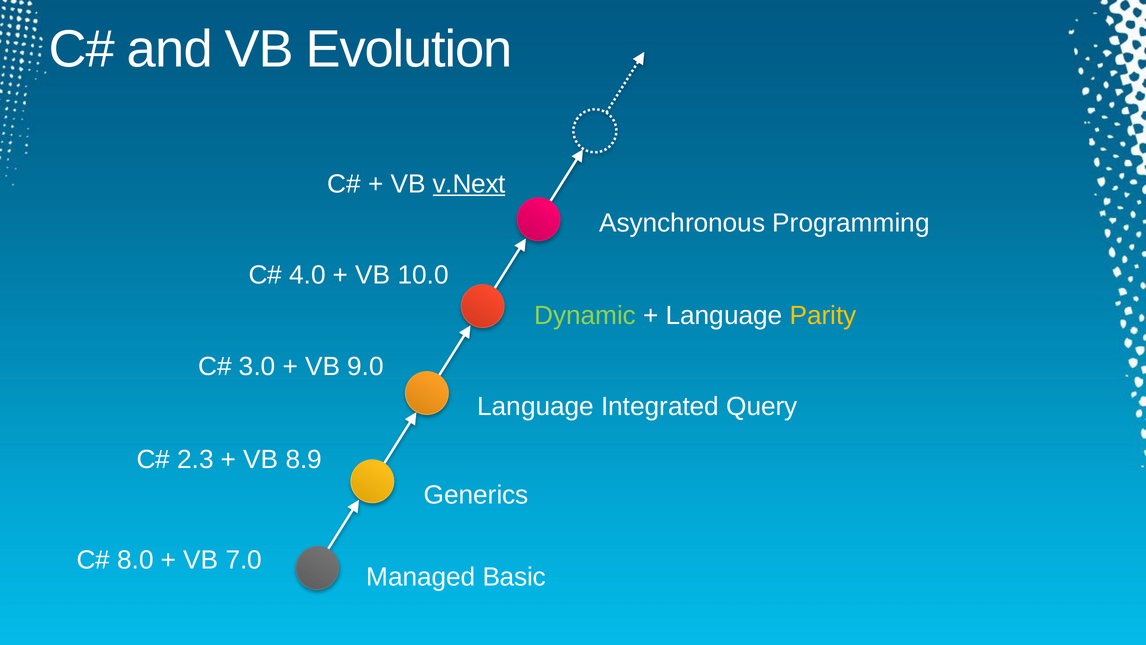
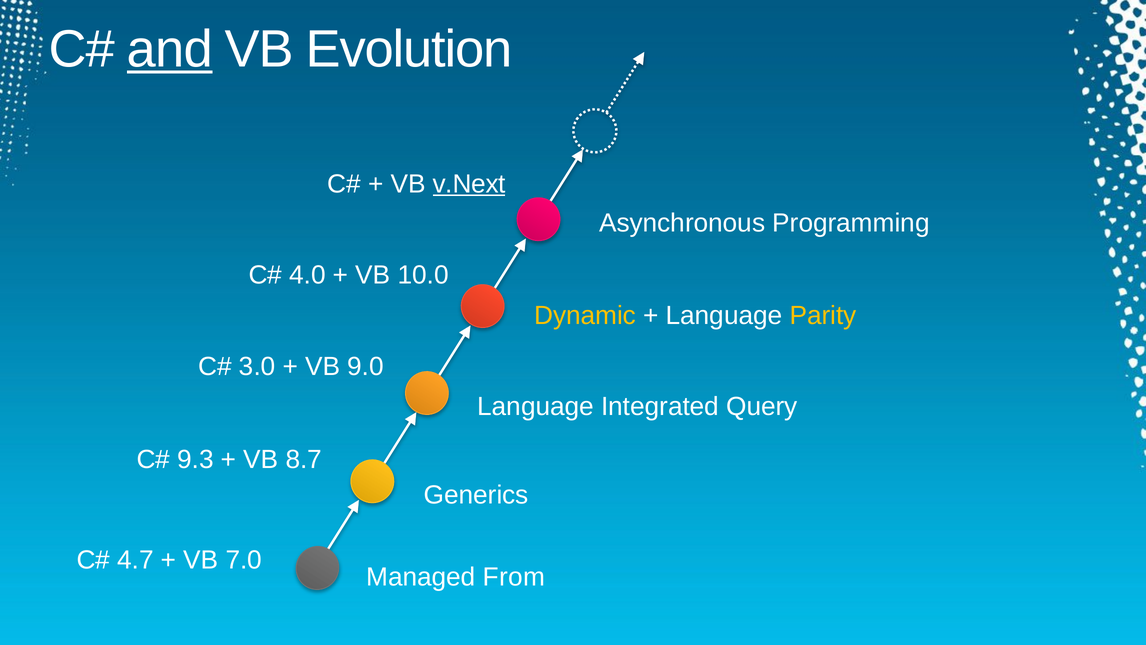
and underline: none -> present
Dynamic colour: light green -> yellow
2.3: 2.3 -> 9.3
8.9: 8.9 -> 8.7
8.0: 8.0 -> 4.7
Basic: Basic -> From
